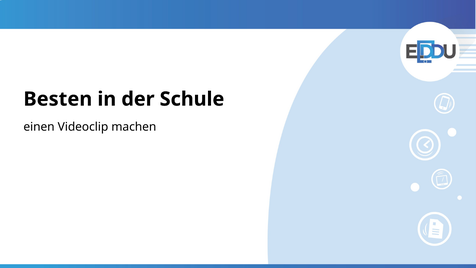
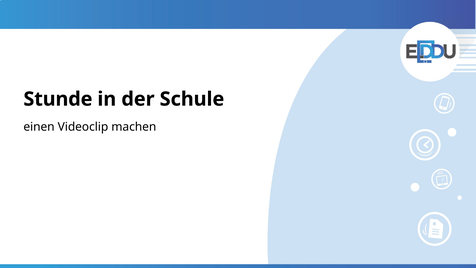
Besten: Besten -> Stunde
